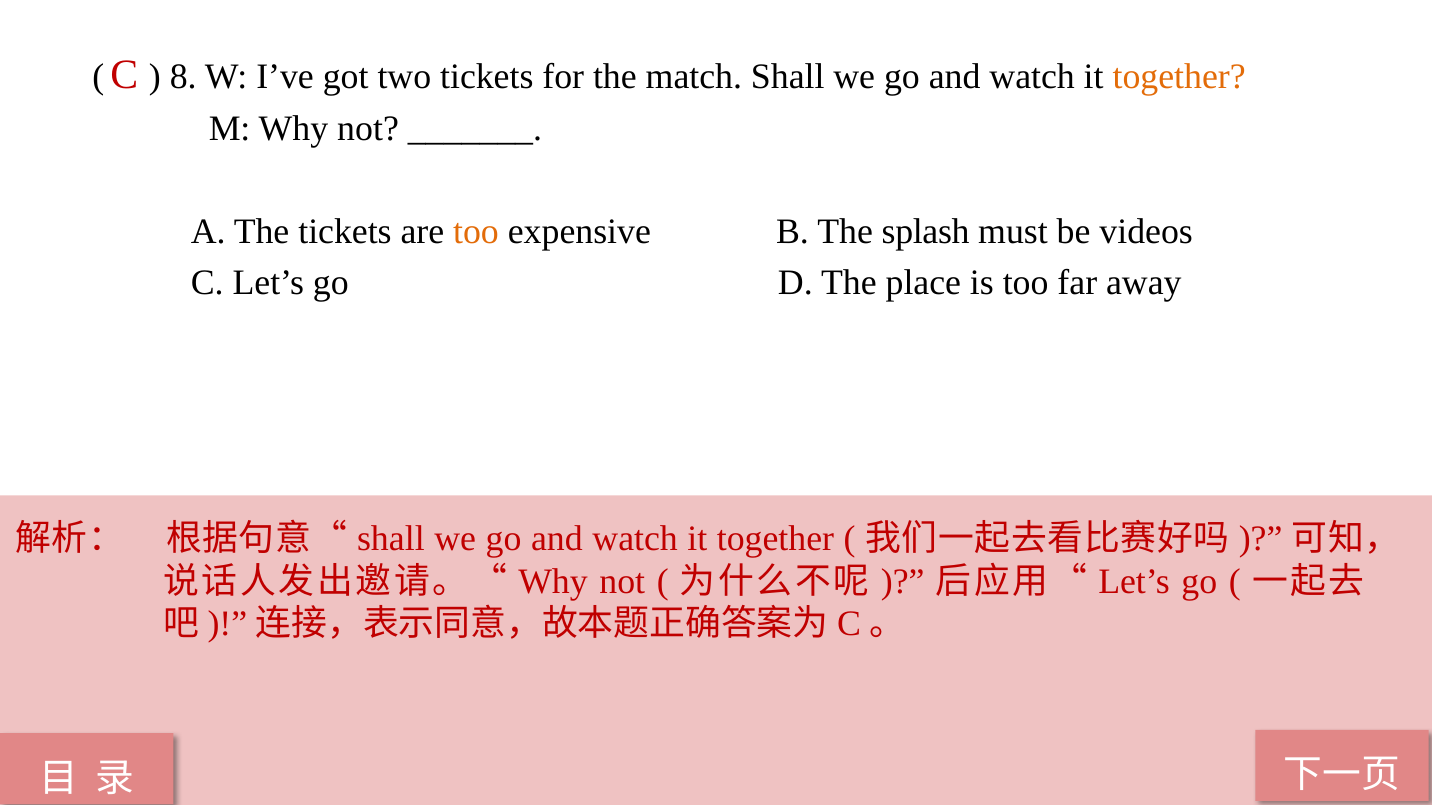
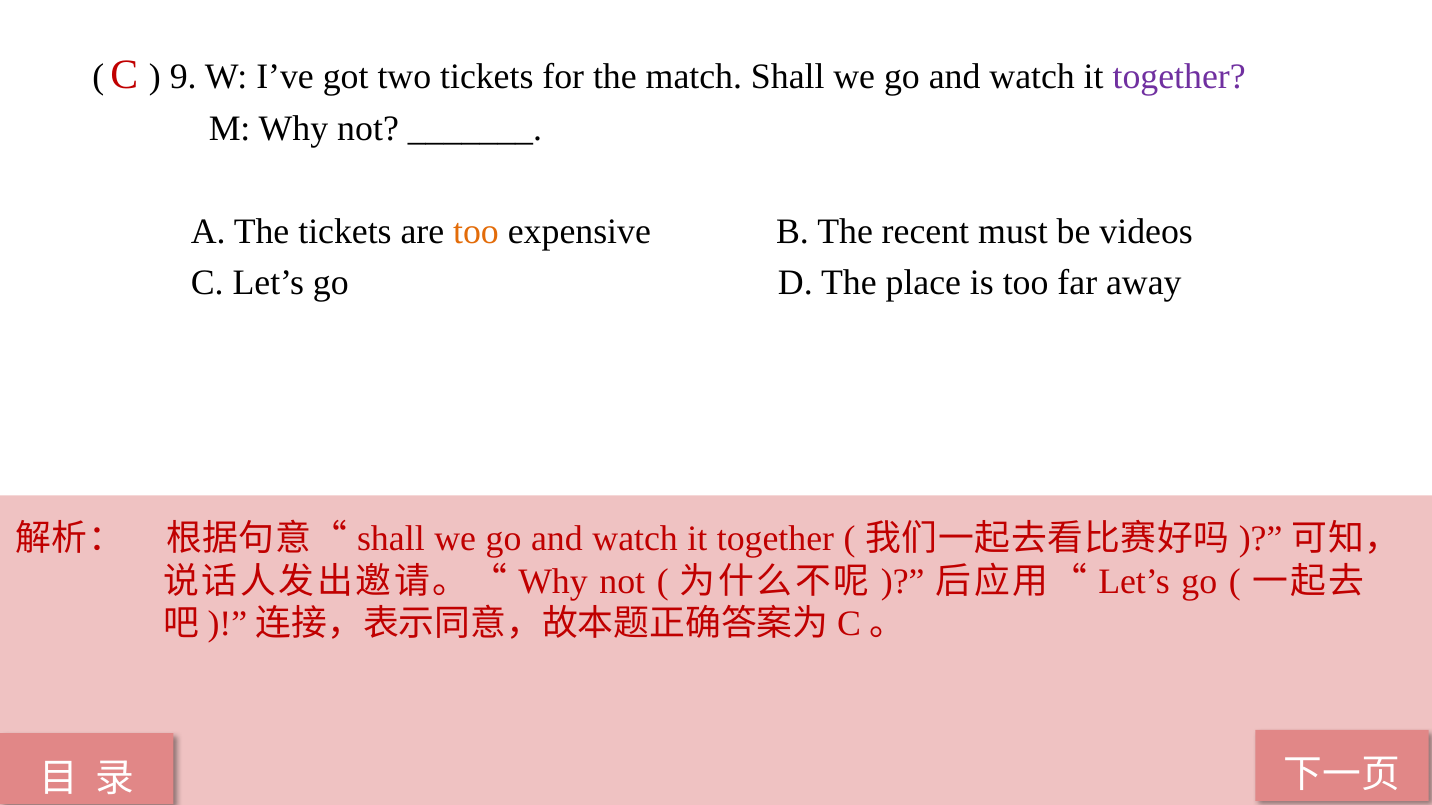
8: 8 -> 9
together at (1179, 77) colour: orange -> purple
splash: splash -> recent
